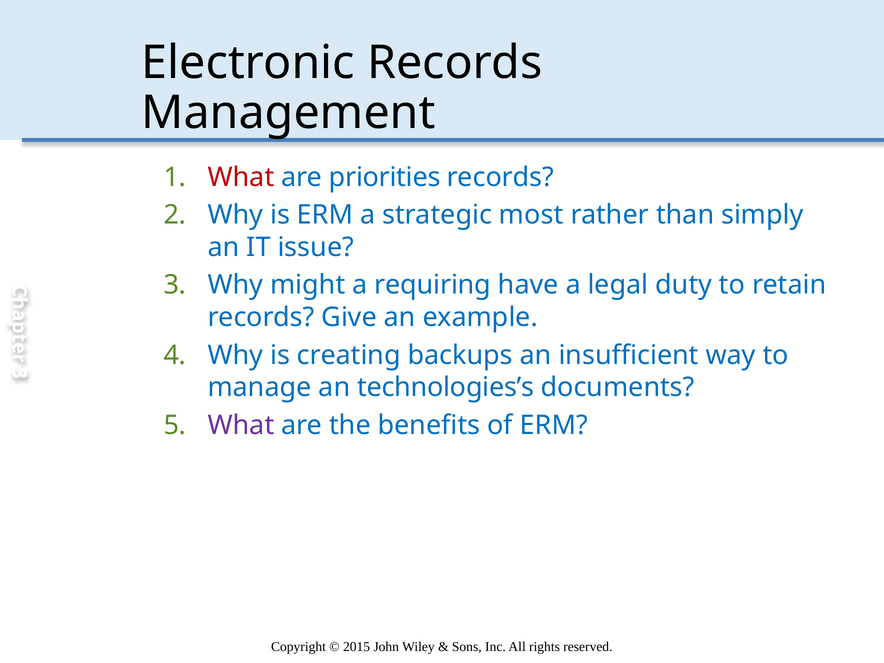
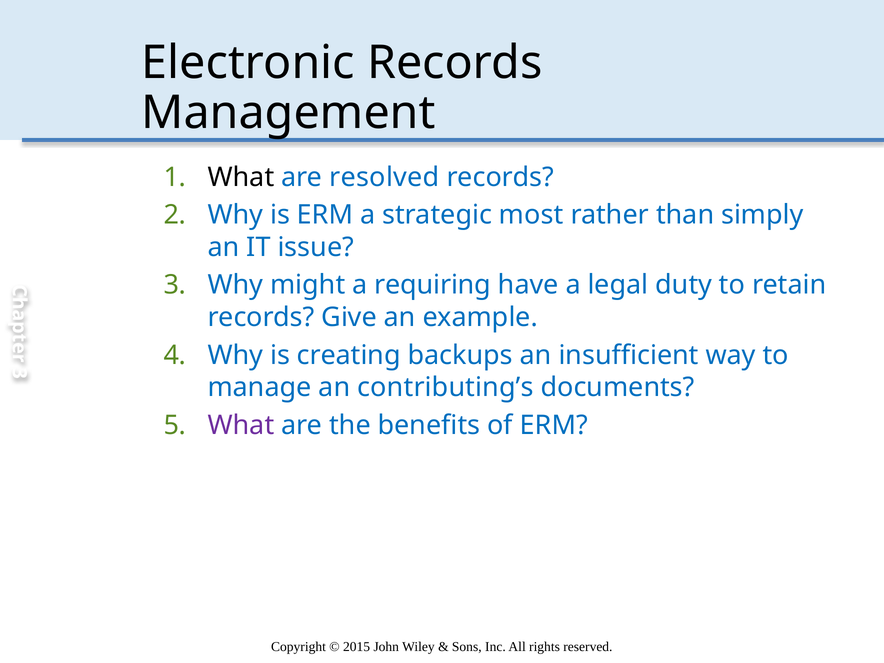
What at (241, 177) colour: red -> black
priorities: priorities -> resolved
technologies’s: technologies’s -> contributing’s
